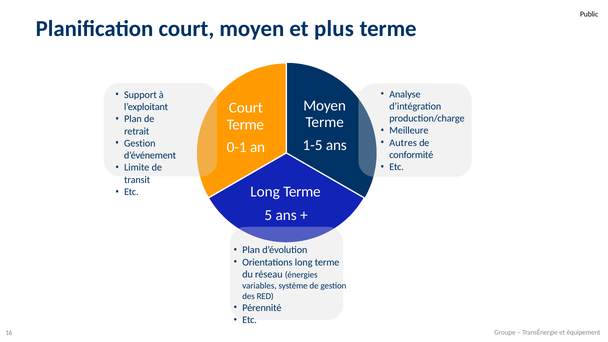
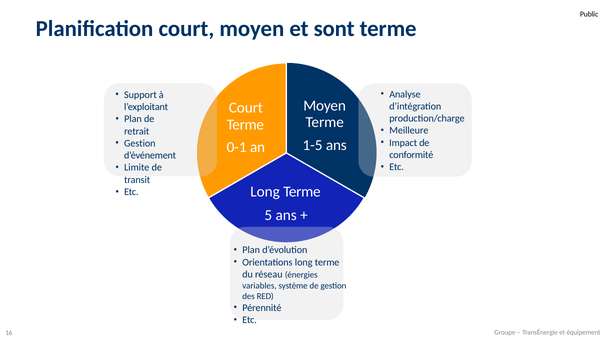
plus: plus -> sont
Autres: Autres -> Impact
